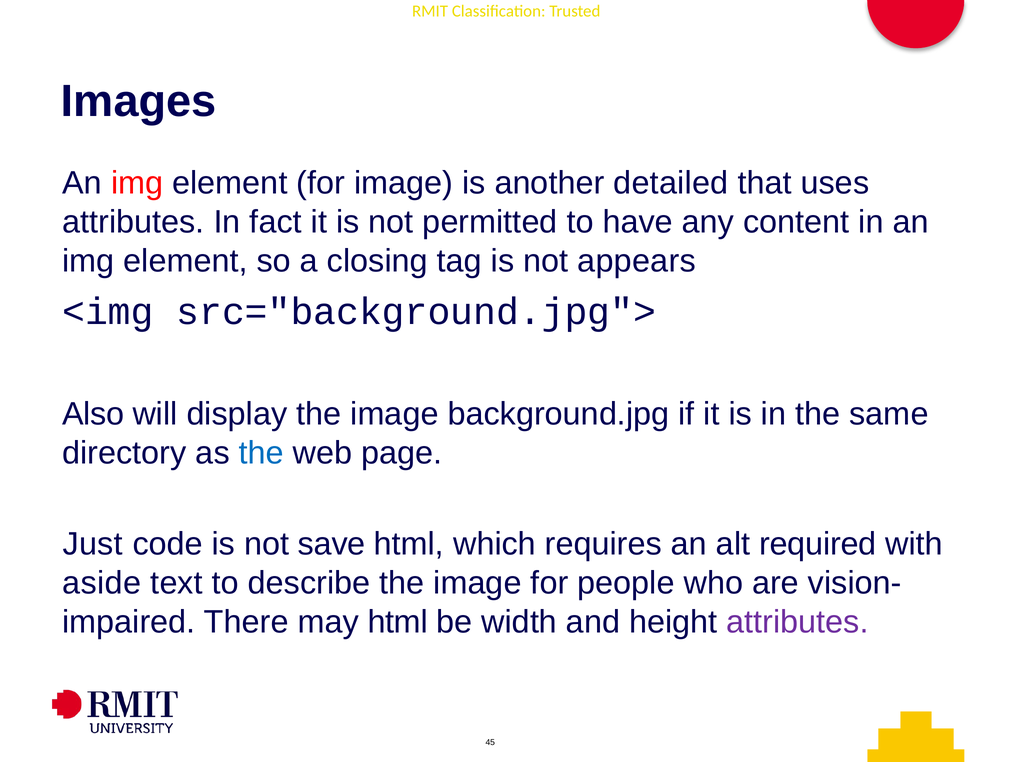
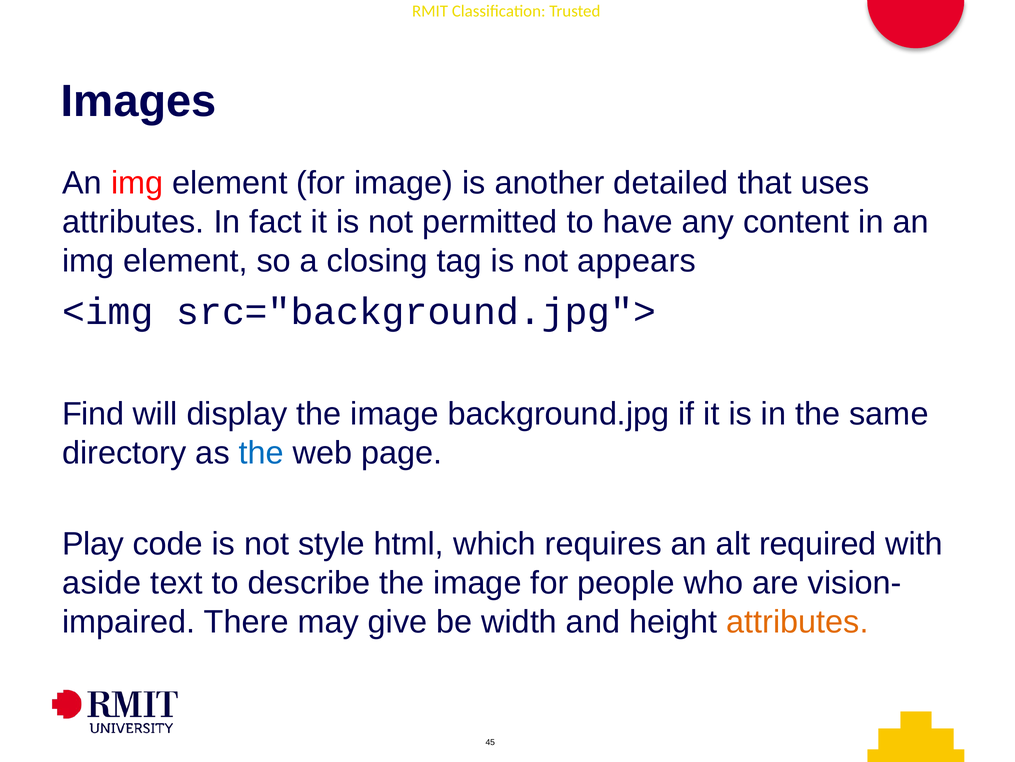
Also: Also -> Find
Just: Just -> Play
save: save -> style
may html: html -> give
attributes at (797, 622) colour: purple -> orange
